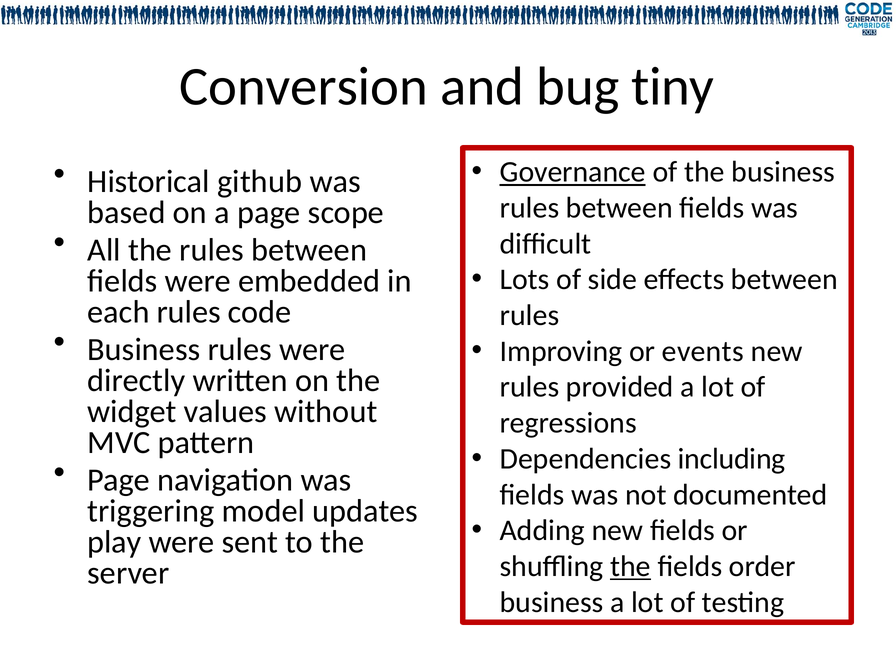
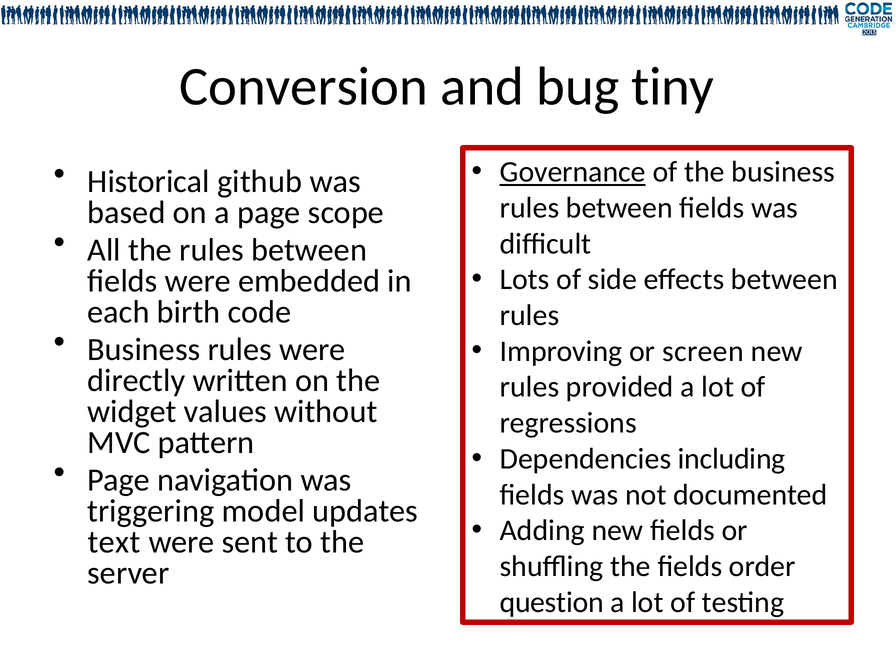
each rules: rules -> birth
events: events -> screen
play: play -> text
the at (630, 566) underline: present -> none
business at (552, 602): business -> question
